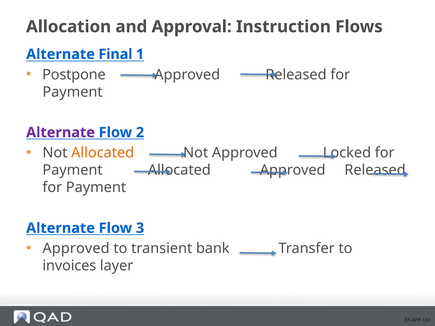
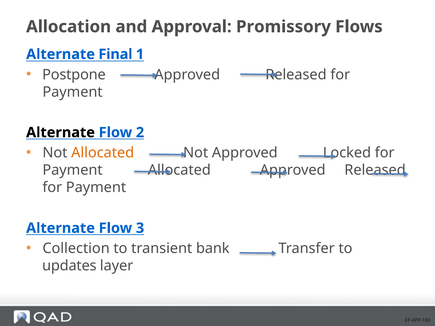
Instruction: Instruction -> Promissory
Alternate at (61, 133) colour: purple -> black
Approved at (76, 249): Approved -> Collection
invoices: invoices -> updates
